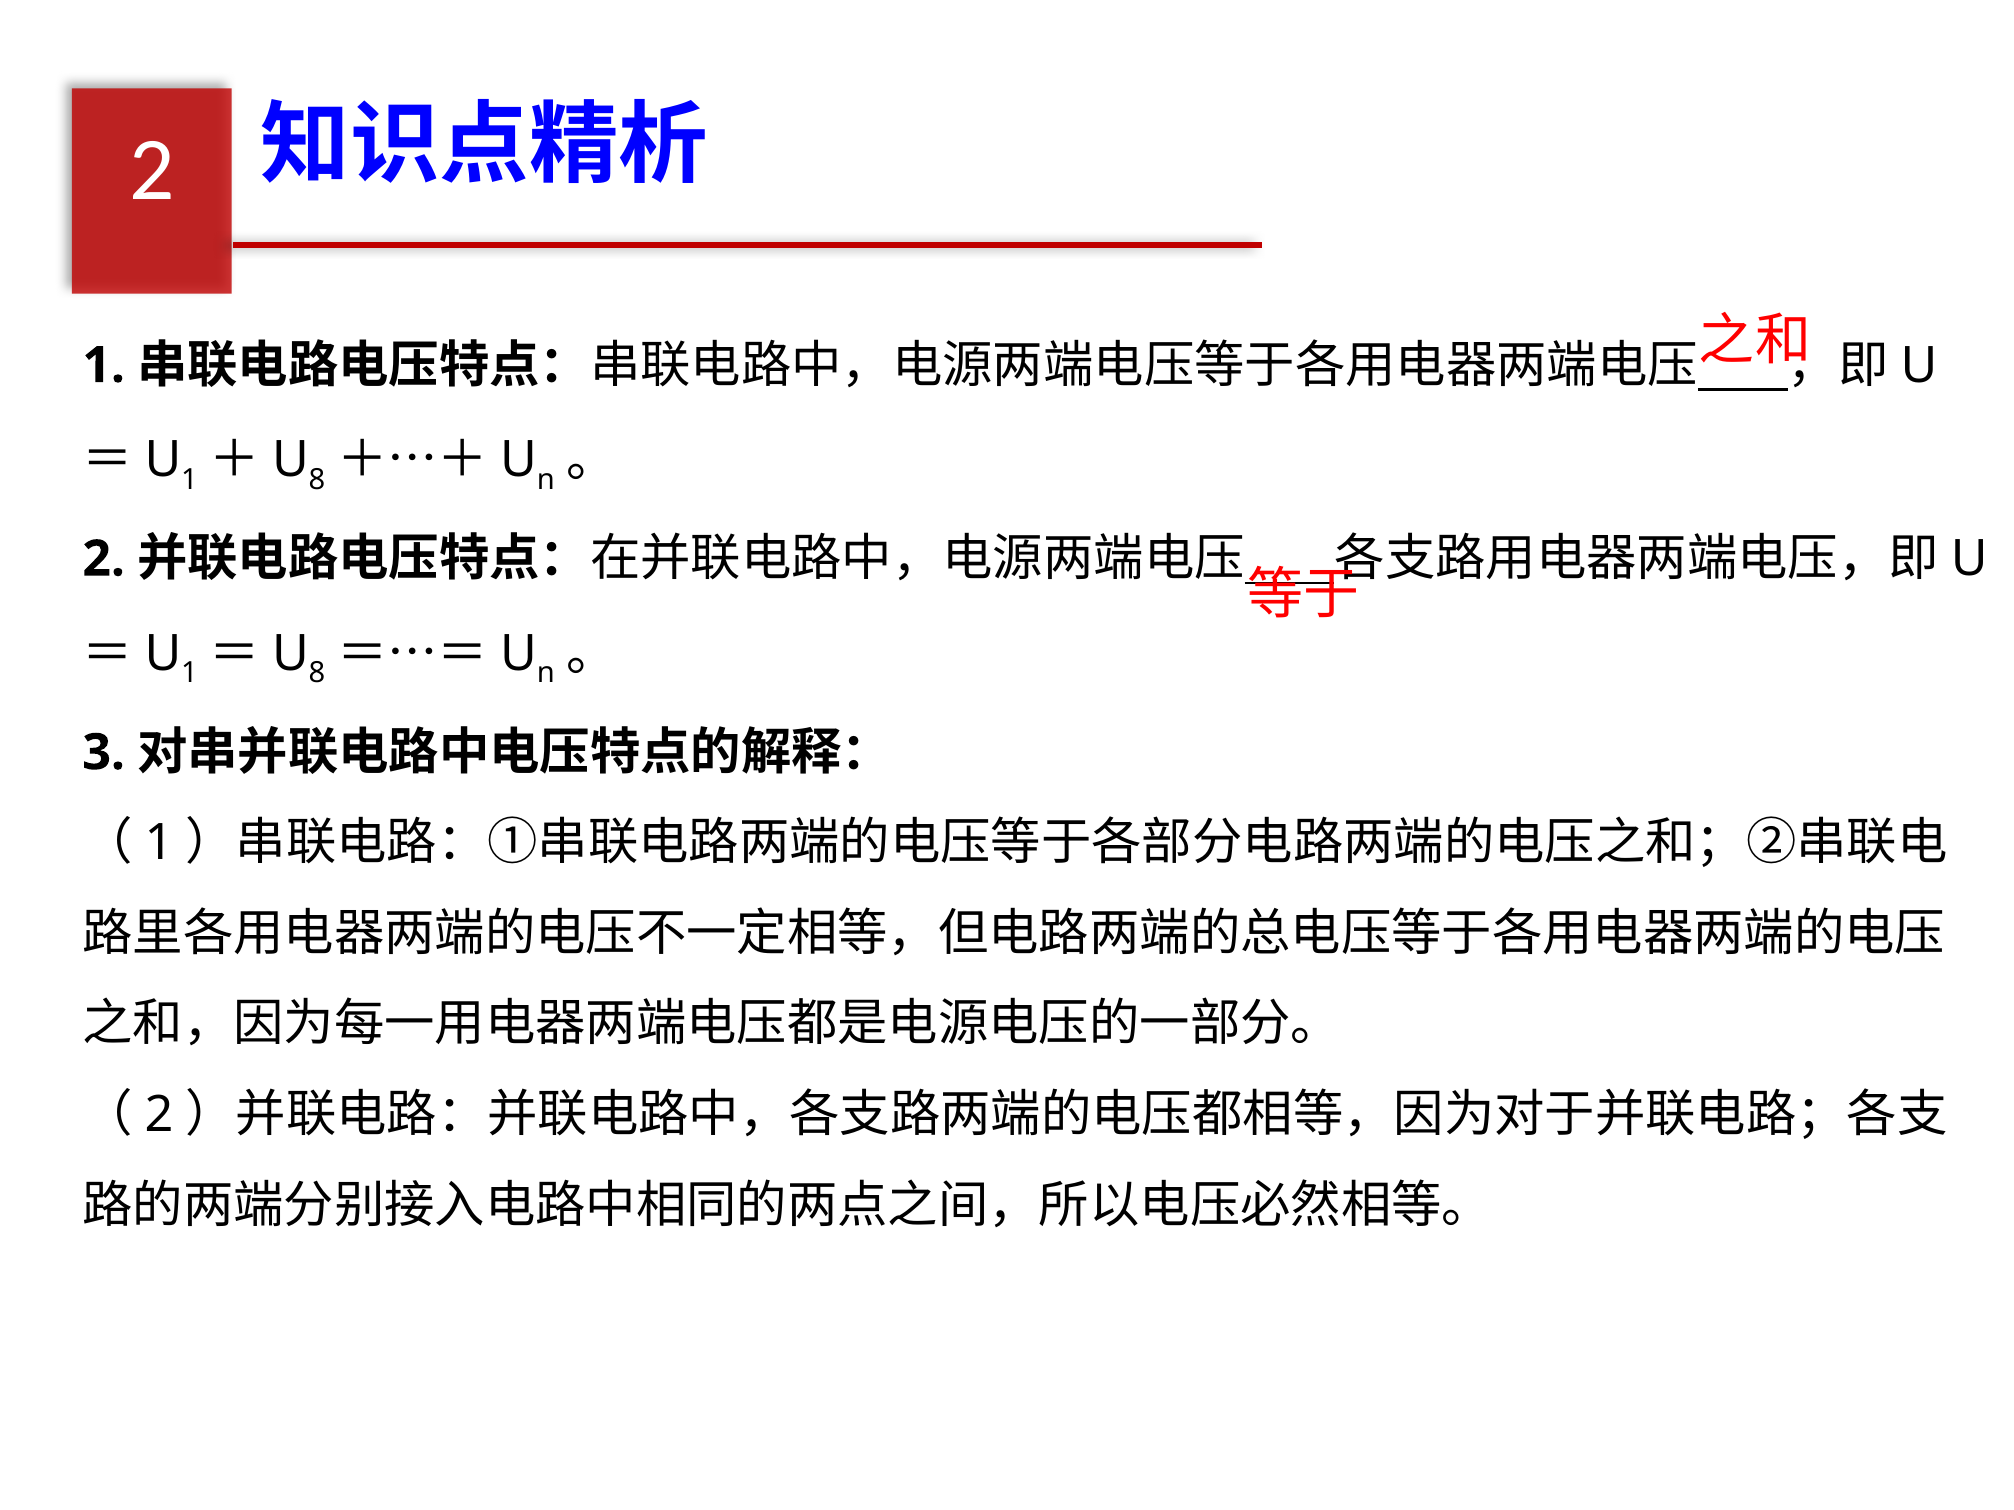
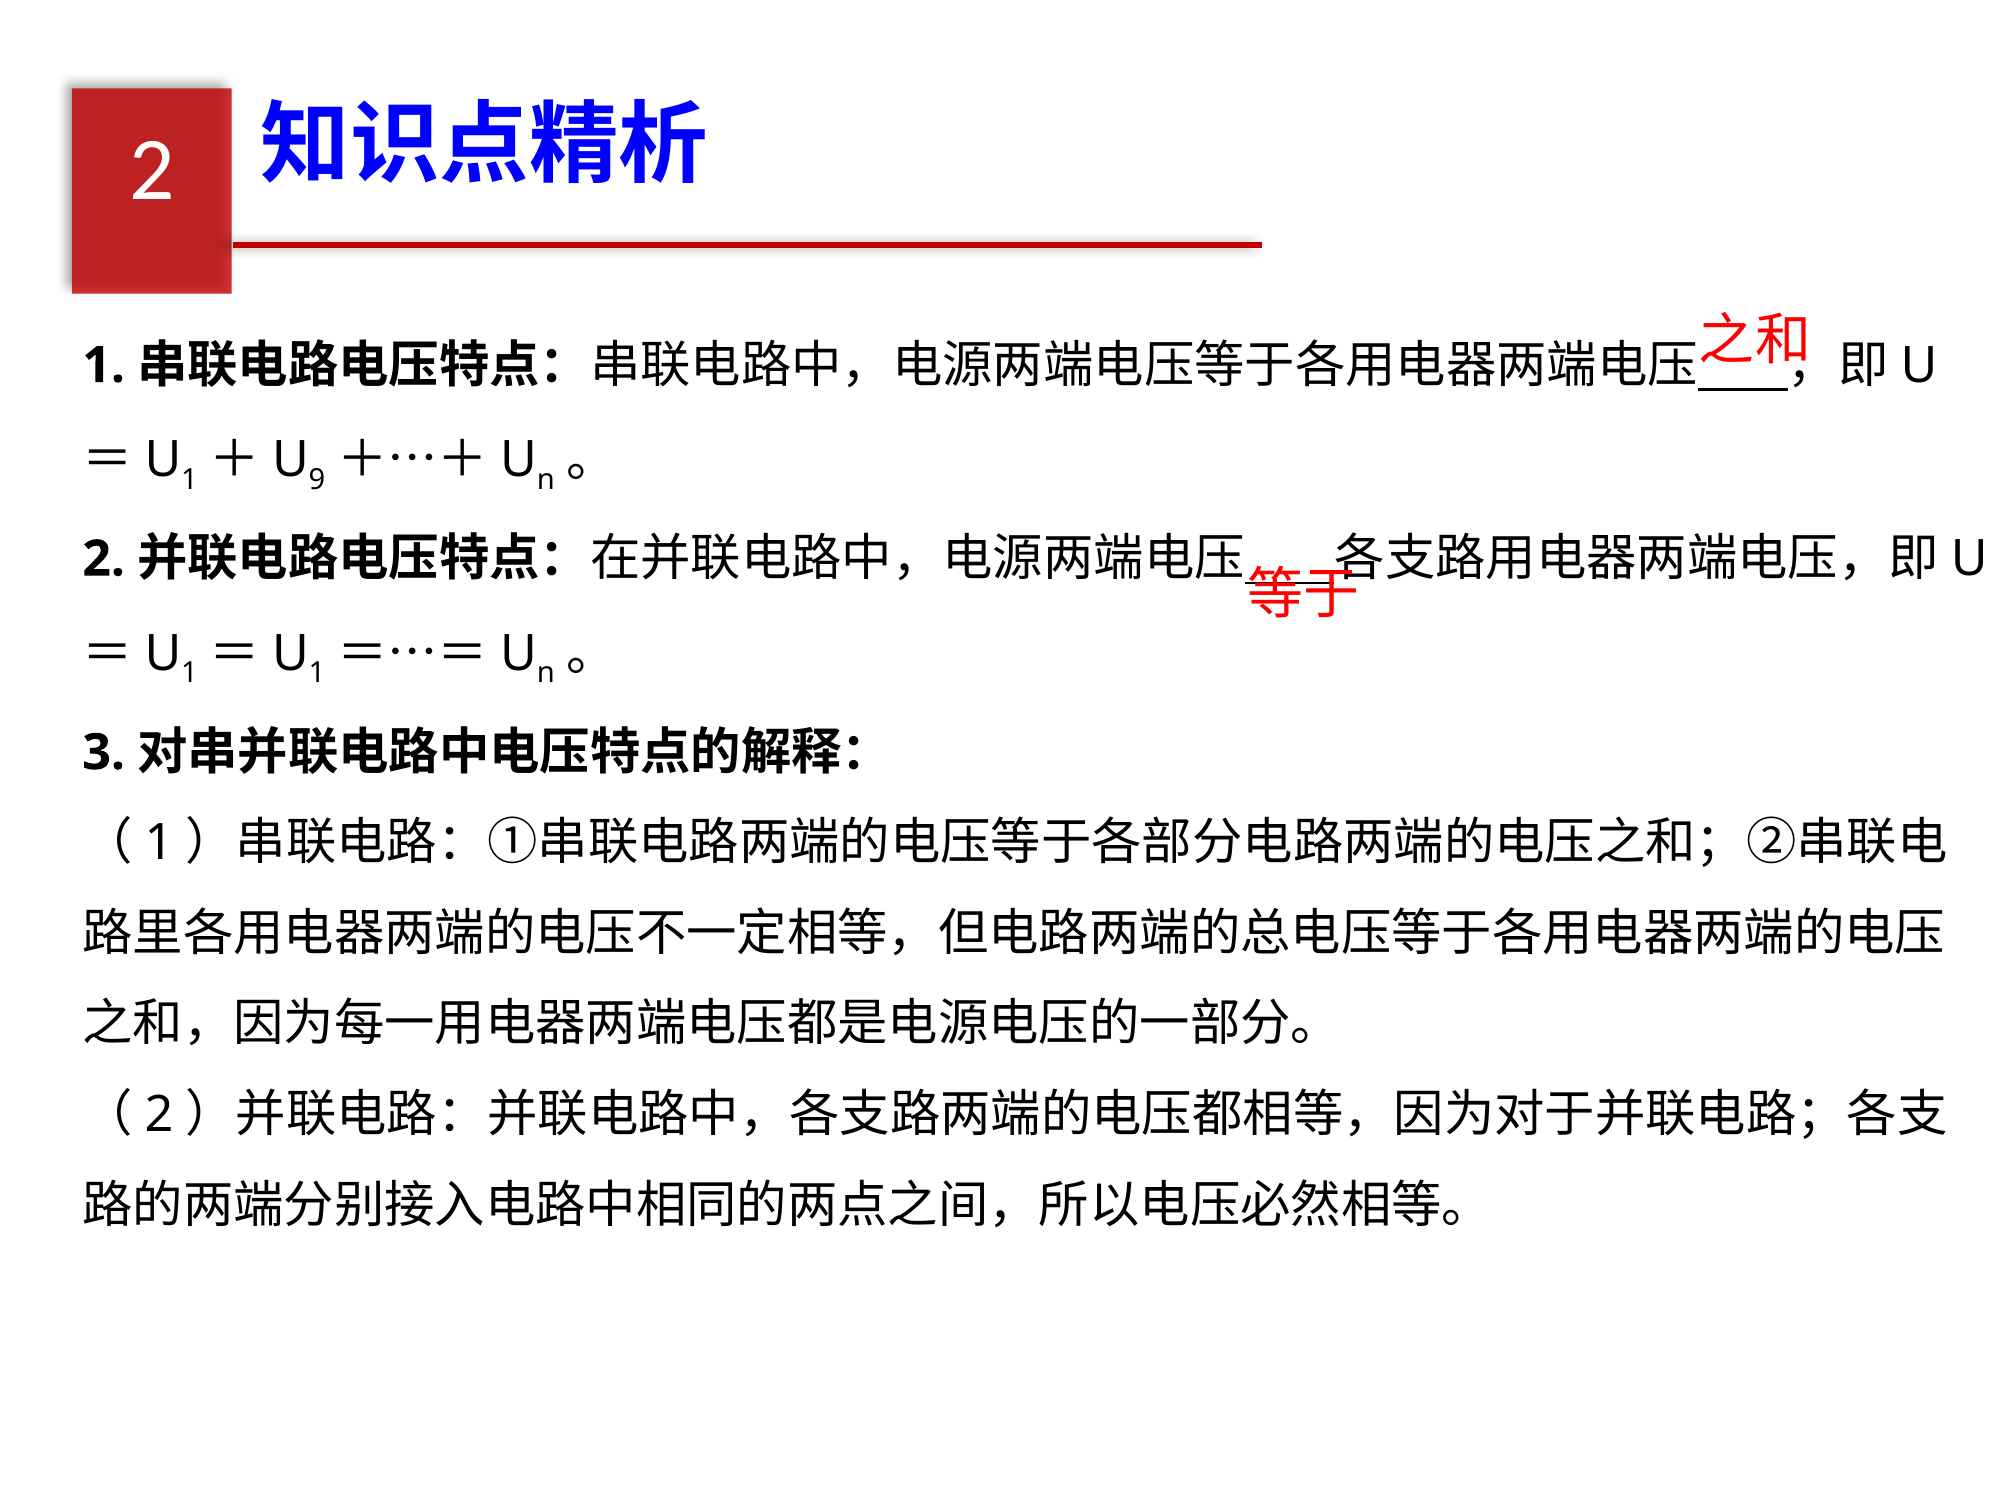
8 at (317, 480): 8 -> 9
8 at (317, 674): 8 -> 1
